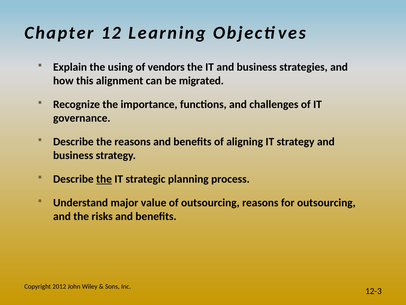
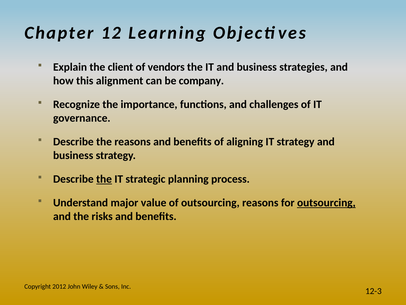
using: using -> client
migrated: migrated -> company
outsourcing at (326, 203) underline: none -> present
